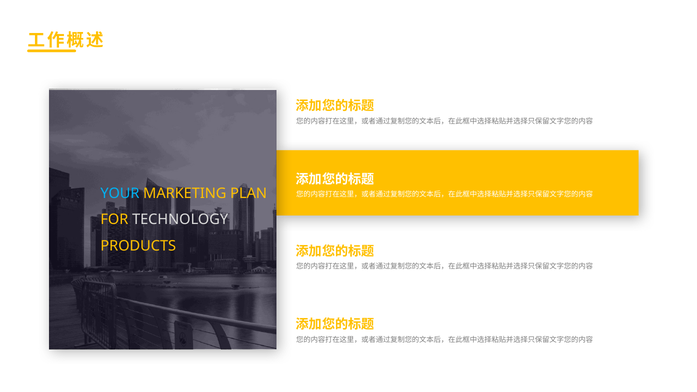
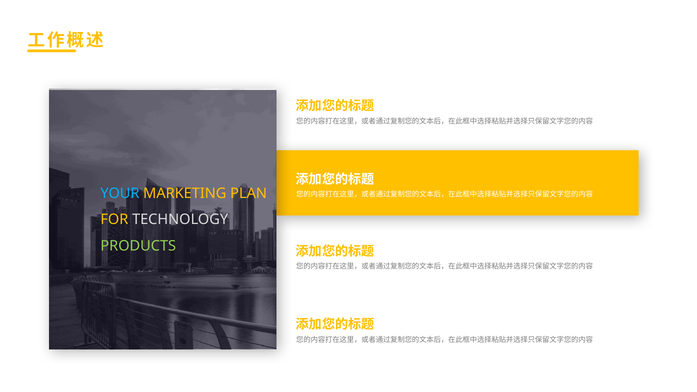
PRODUCTS colour: yellow -> light green
